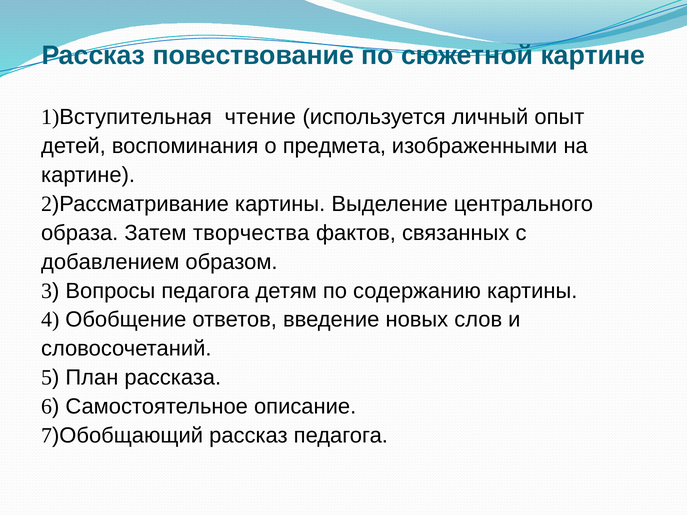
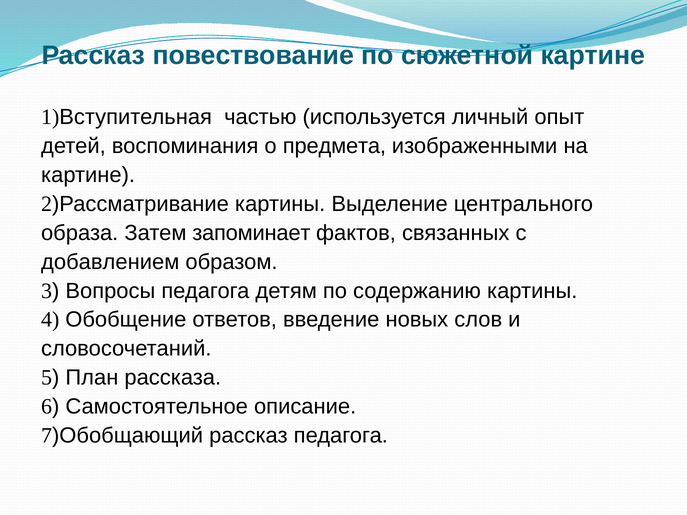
чтение: чтение -> частью
творчества: творчества -> запоминает
